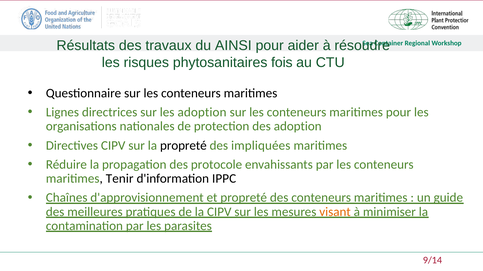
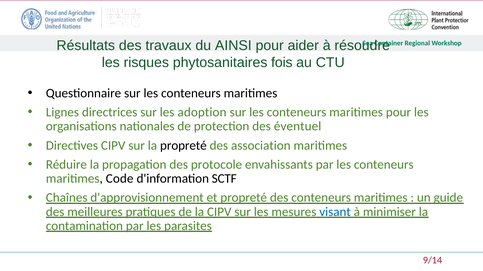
des adoption: adoption -> éventuel
impliquées: impliquées -> association
Tenir: Tenir -> Code
IPPC: IPPC -> SCTF
visant colour: orange -> blue
